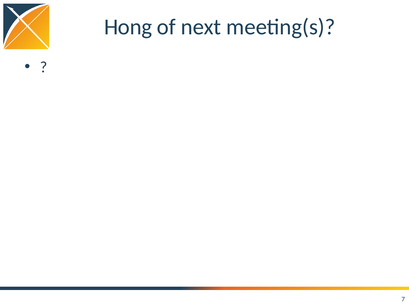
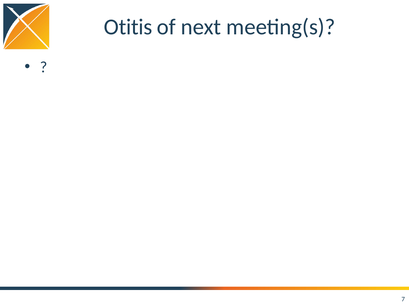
Hong: Hong -> Otitis
